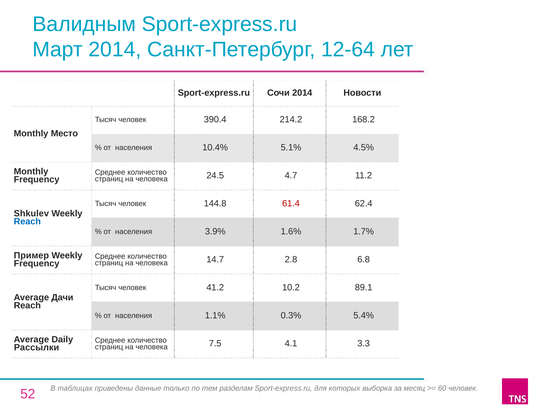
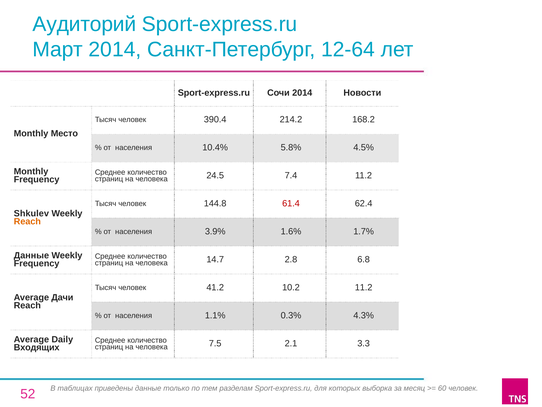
Валидным: Валидным -> Аудиторий
5.1%: 5.1% -> 5.8%
4.7: 4.7 -> 7.4
Reach at (27, 221) colour: blue -> orange
Пример at (31, 255): Пример -> Данные
10.2 89.1: 89.1 -> 11.2
5.4%: 5.4% -> 4.3%
Рассылки: Рассылки -> Входящих
4.1: 4.1 -> 2.1
